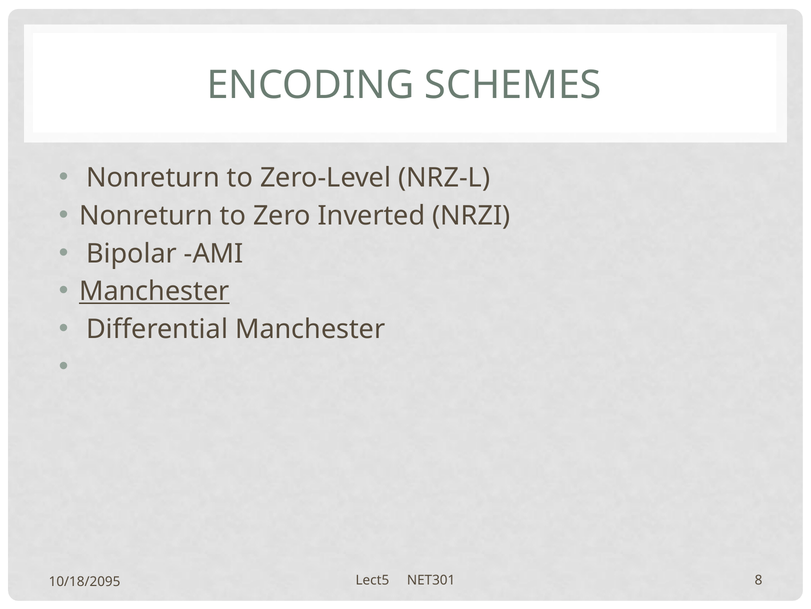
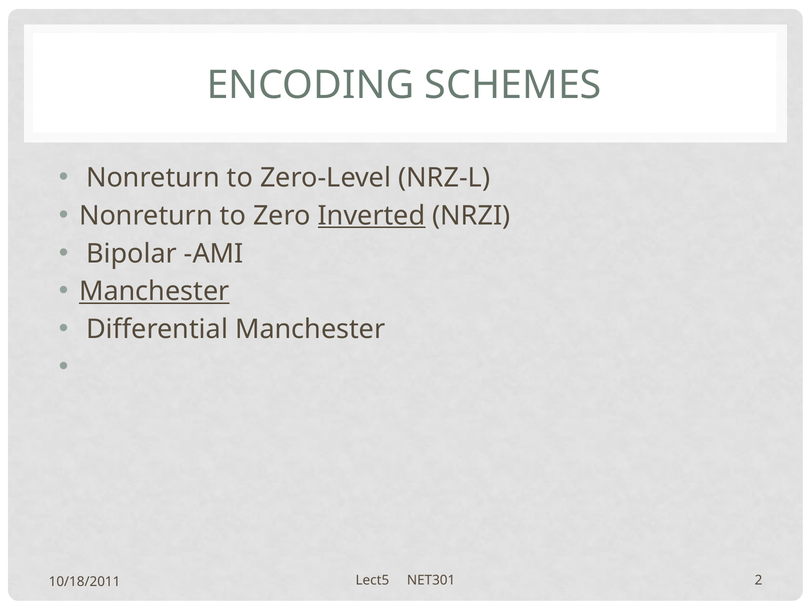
Inverted underline: none -> present
8: 8 -> 2
10/18/2095: 10/18/2095 -> 10/18/2011
